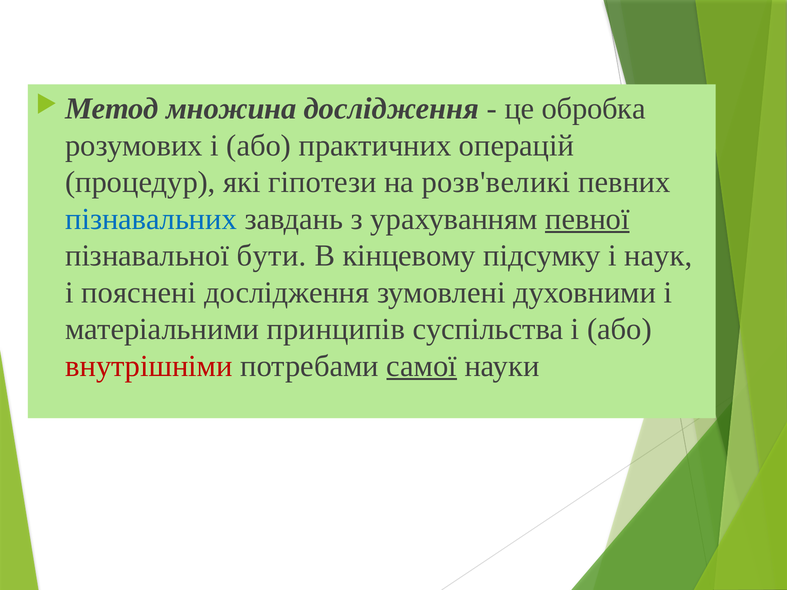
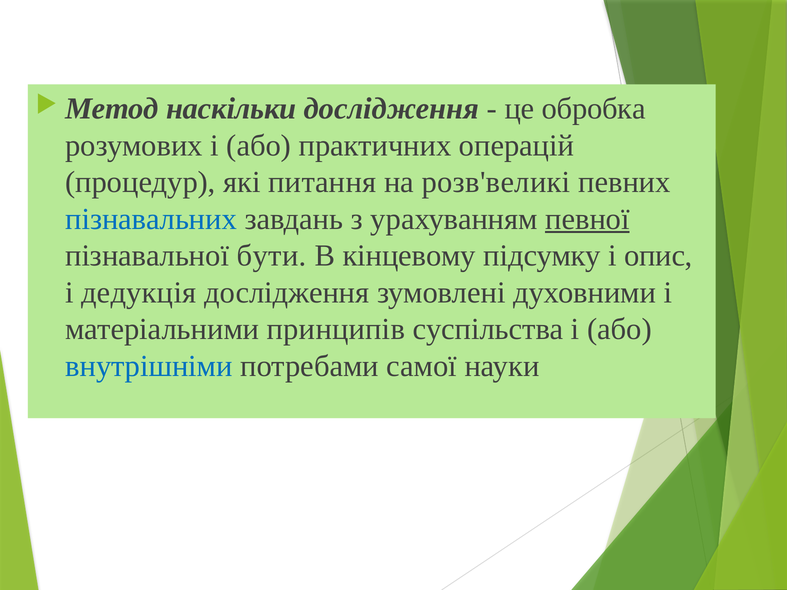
множина: множина -> наскільки
гіпотези: гіпотези -> питання
наук: наук -> опис
пояснені: пояснені -> дедукція
внутрішніми colour: red -> blue
самої underline: present -> none
